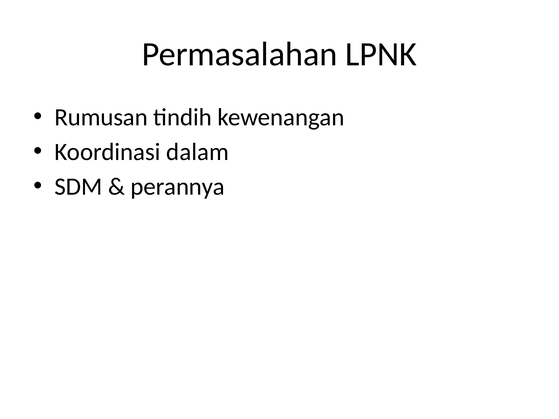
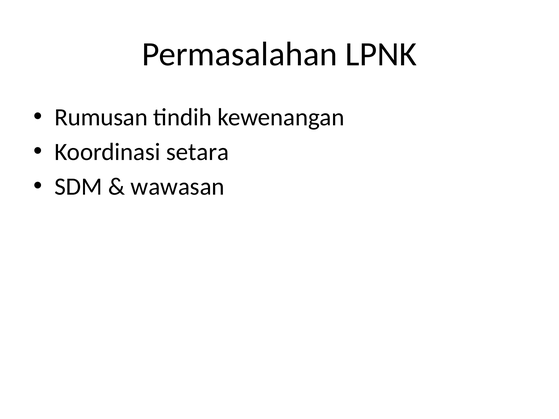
dalam: dalam -> setara
perannya: perannya -> wawasan
